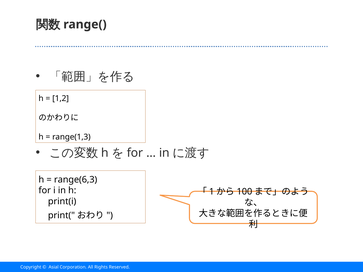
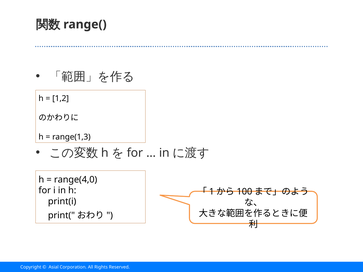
range(6,3: range(6,3 -> range(4,0
